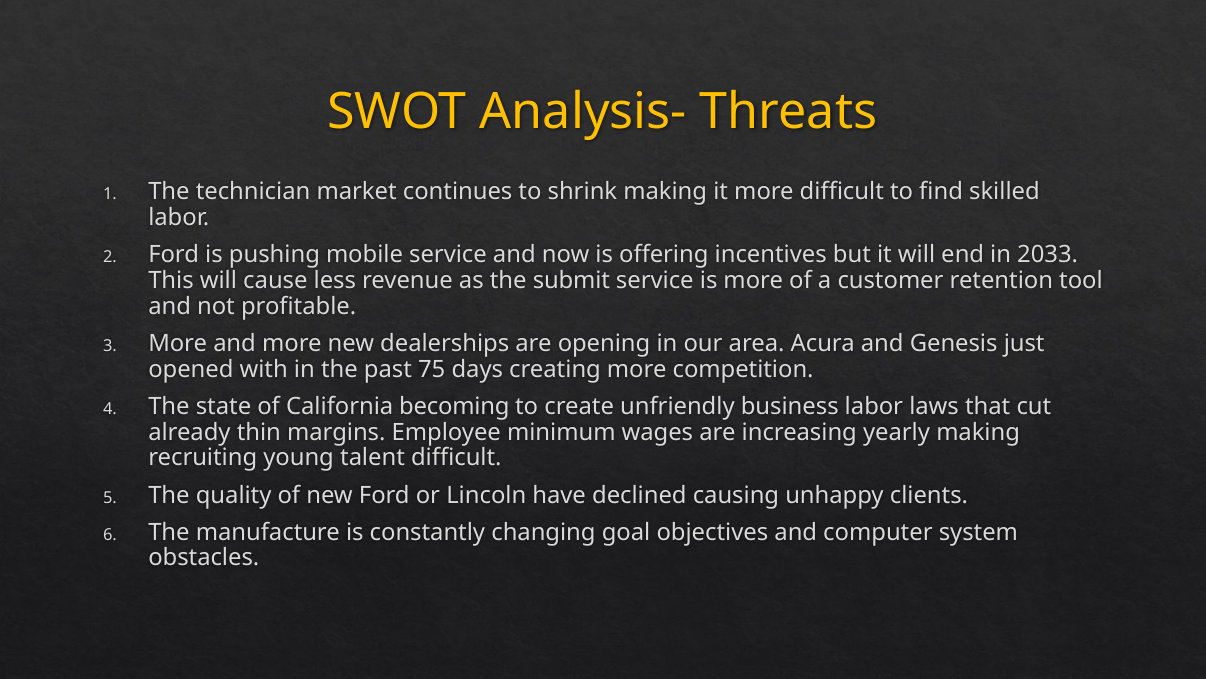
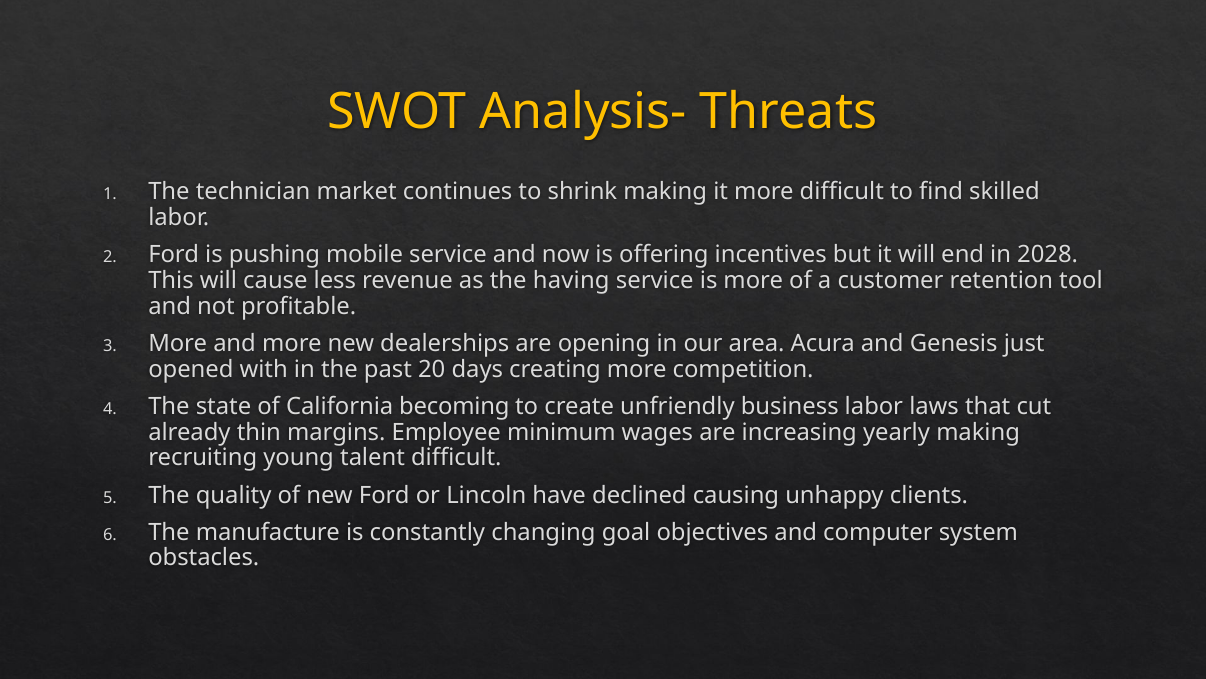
2033: 2033 -> 2028
submit: submit -> having
75: 75 -> 20
